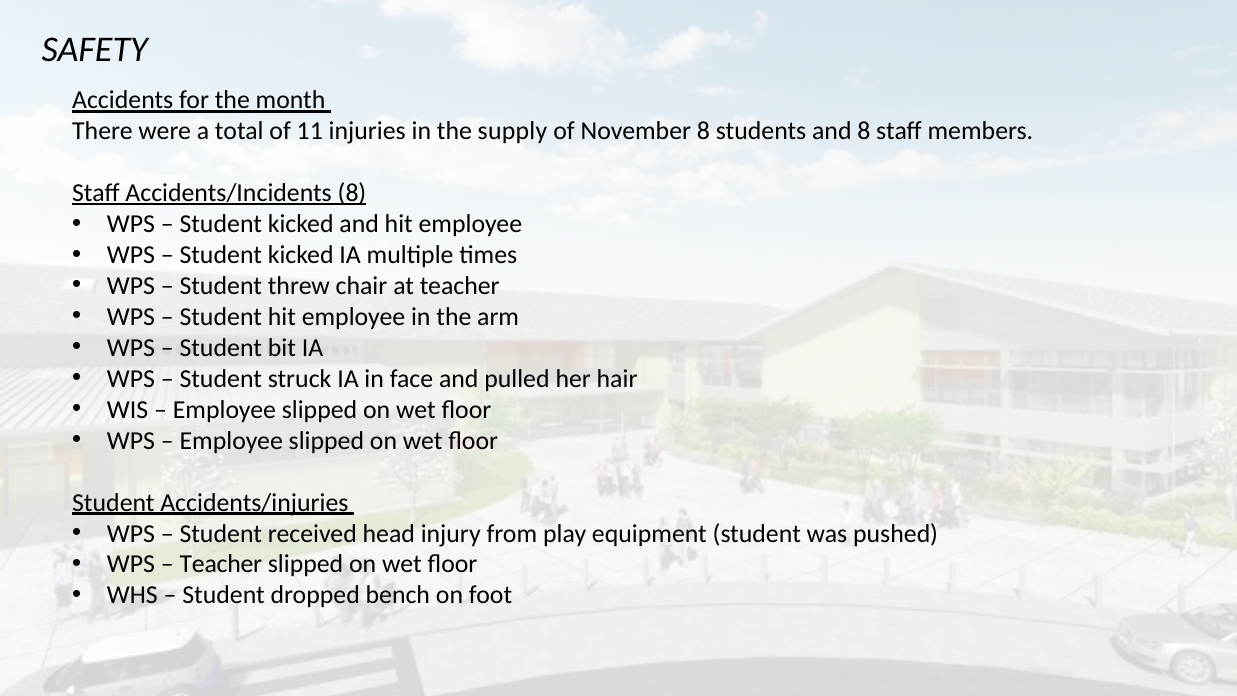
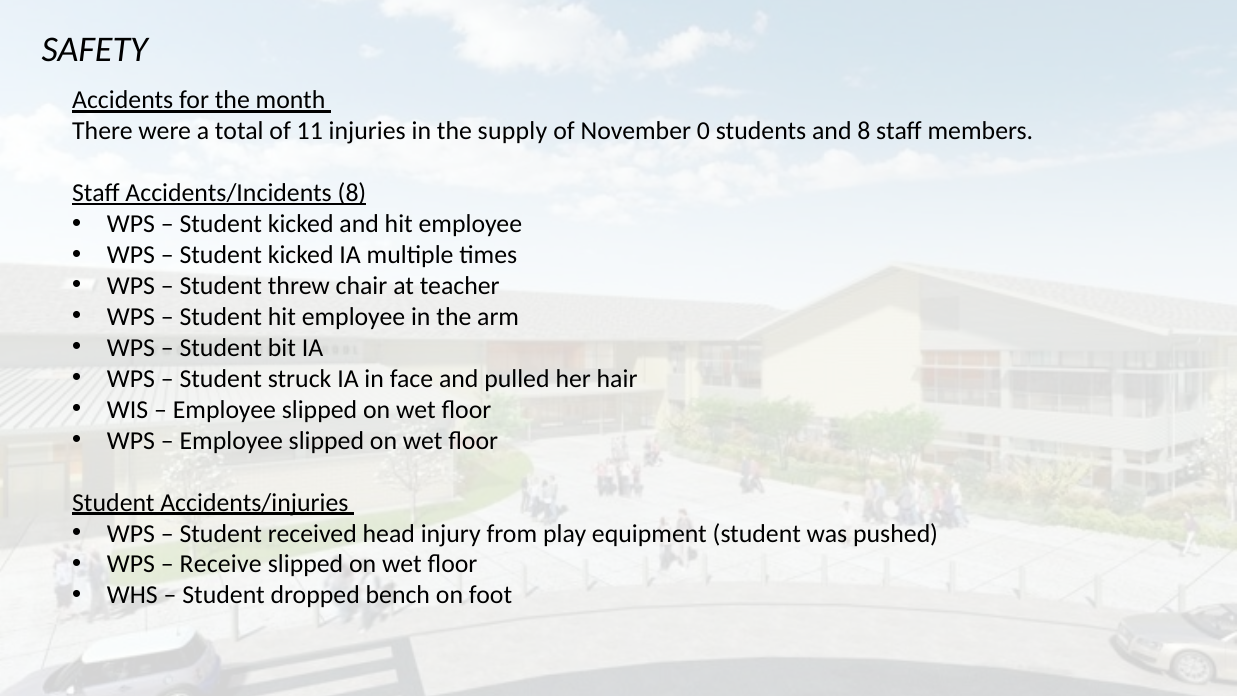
November 8: 8 -> 0
Teacher at (221, 564): Teacher -> Receive
